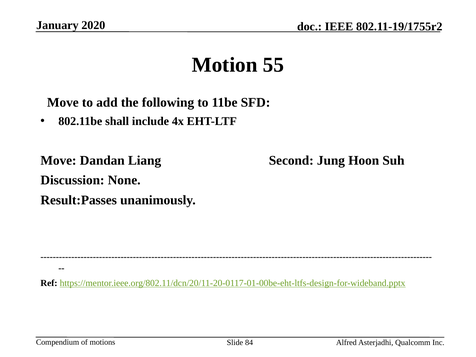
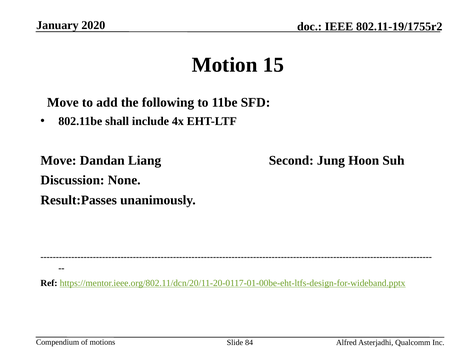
55: 55 -> 15
